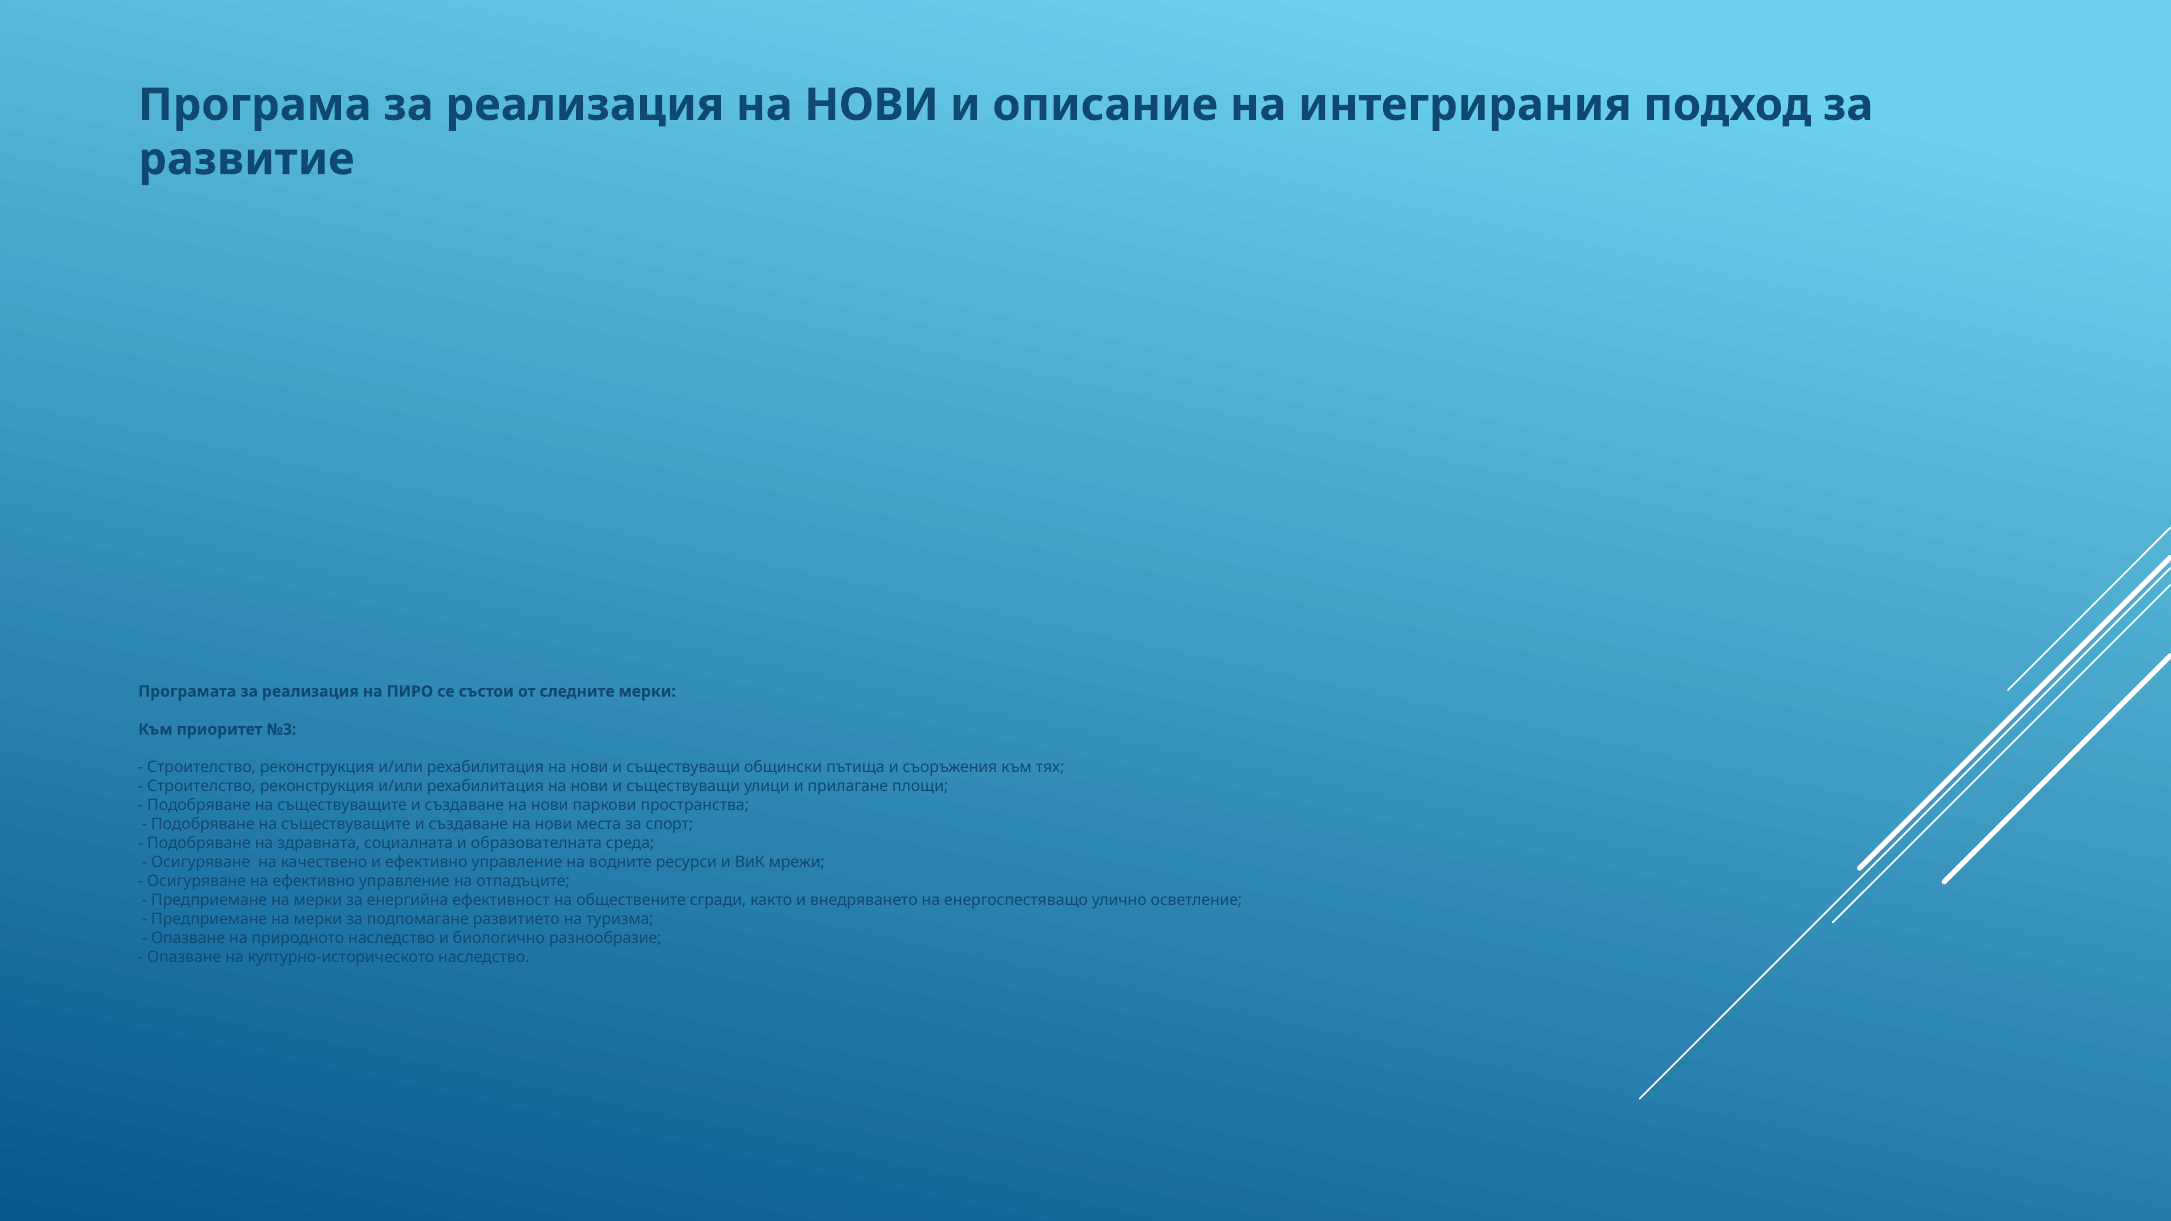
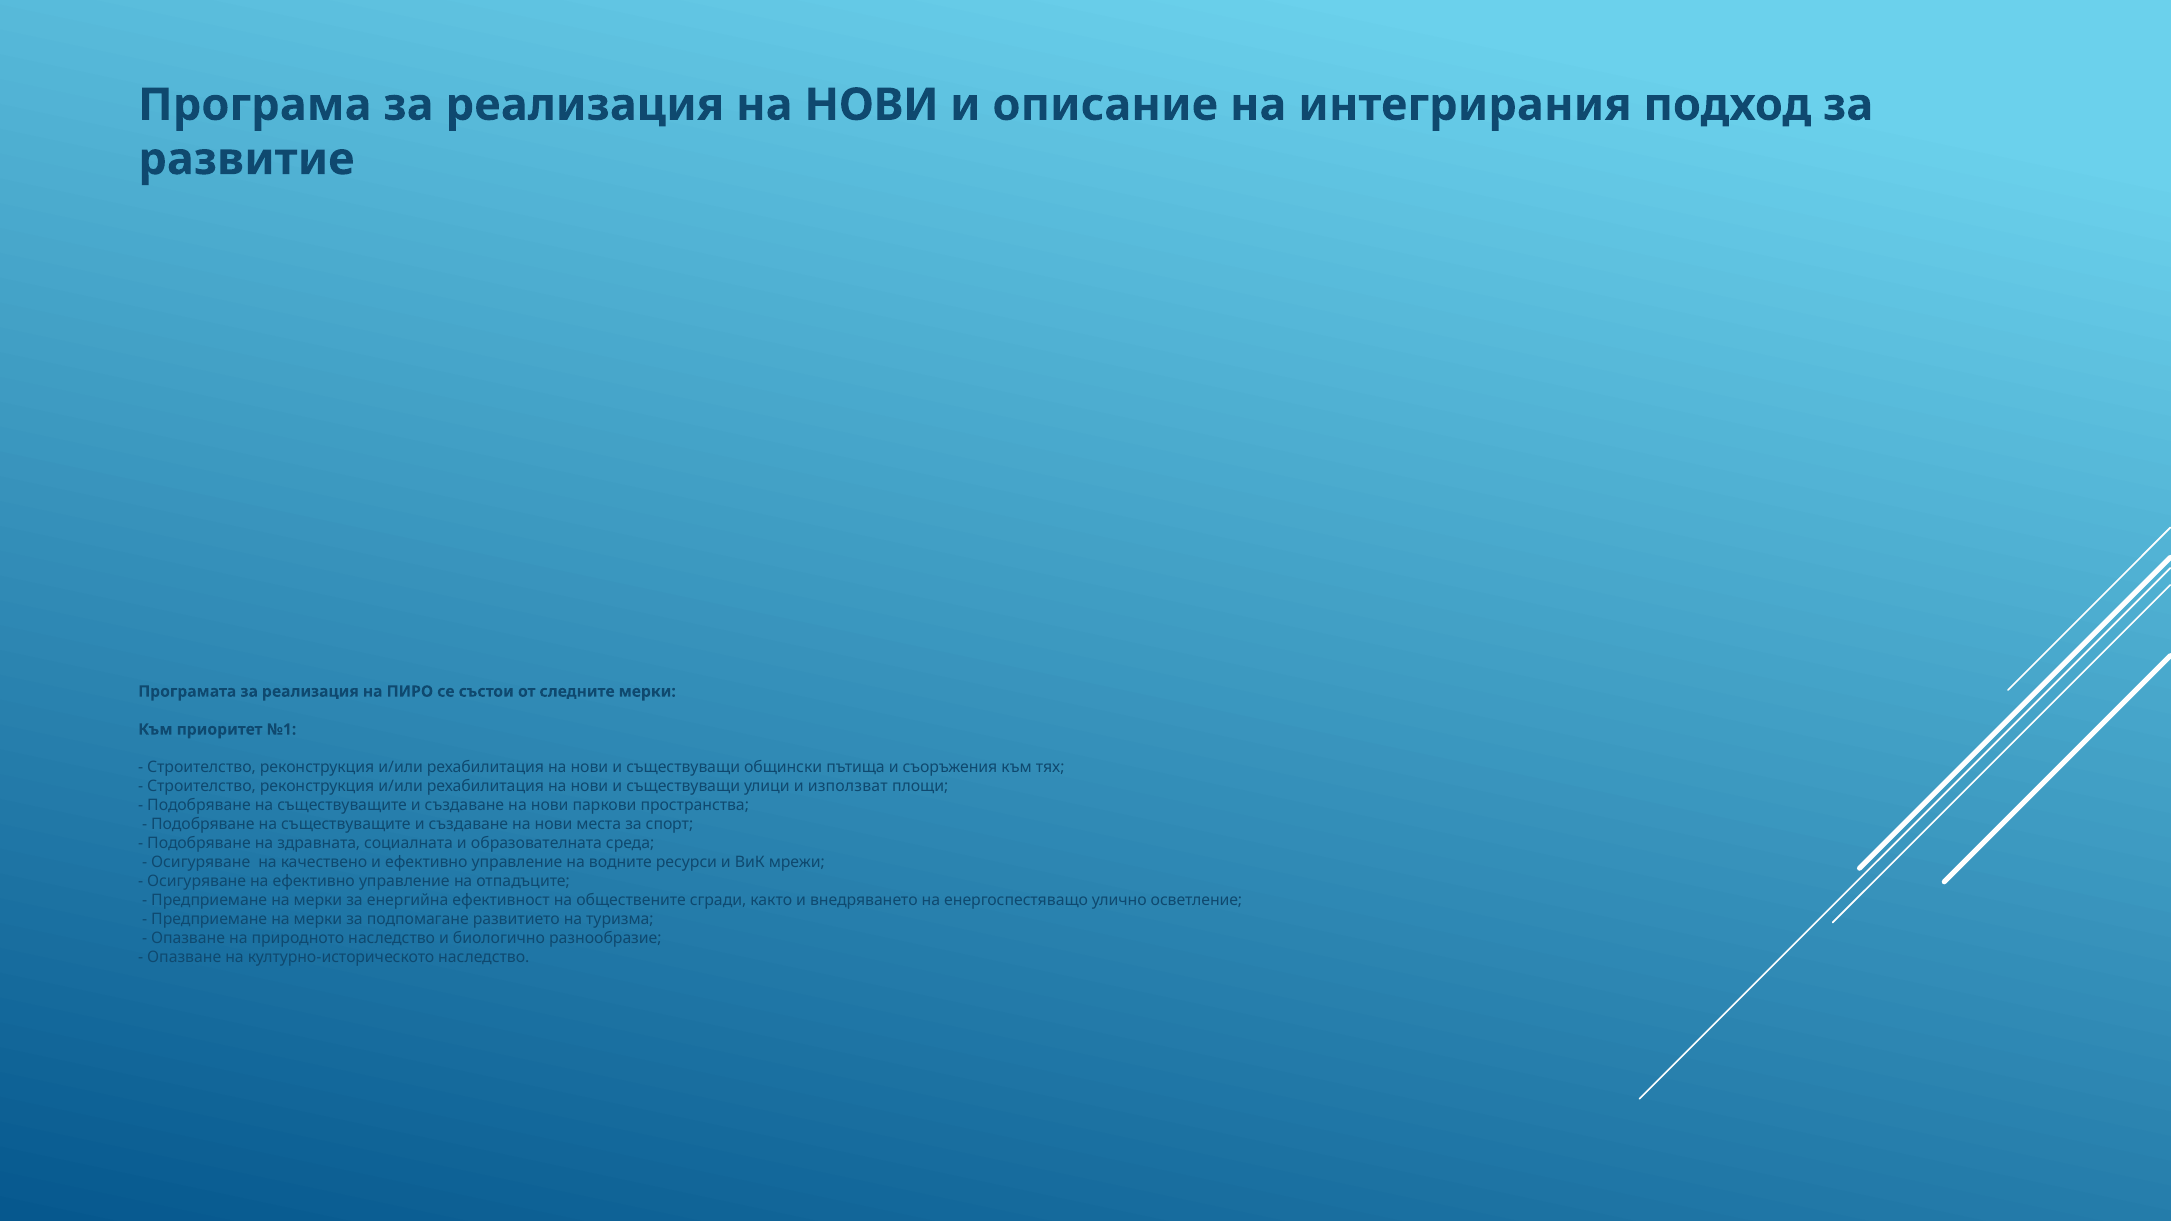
№3: №3 -> №1
прилагане: прилагане -> използват
